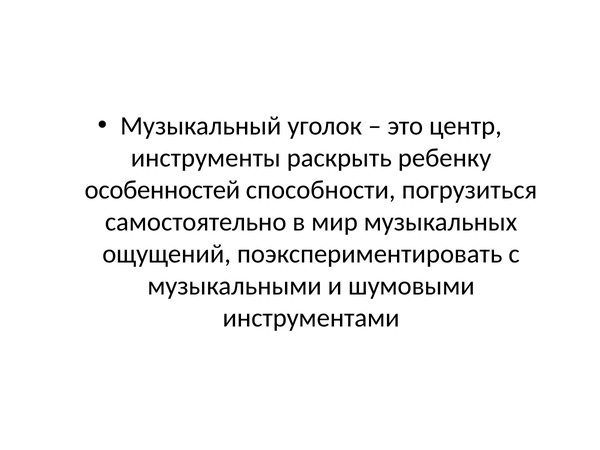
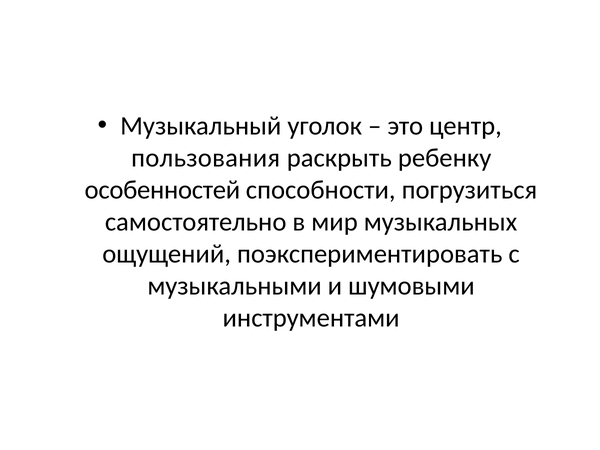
инструменты: инструменты -> пользования
